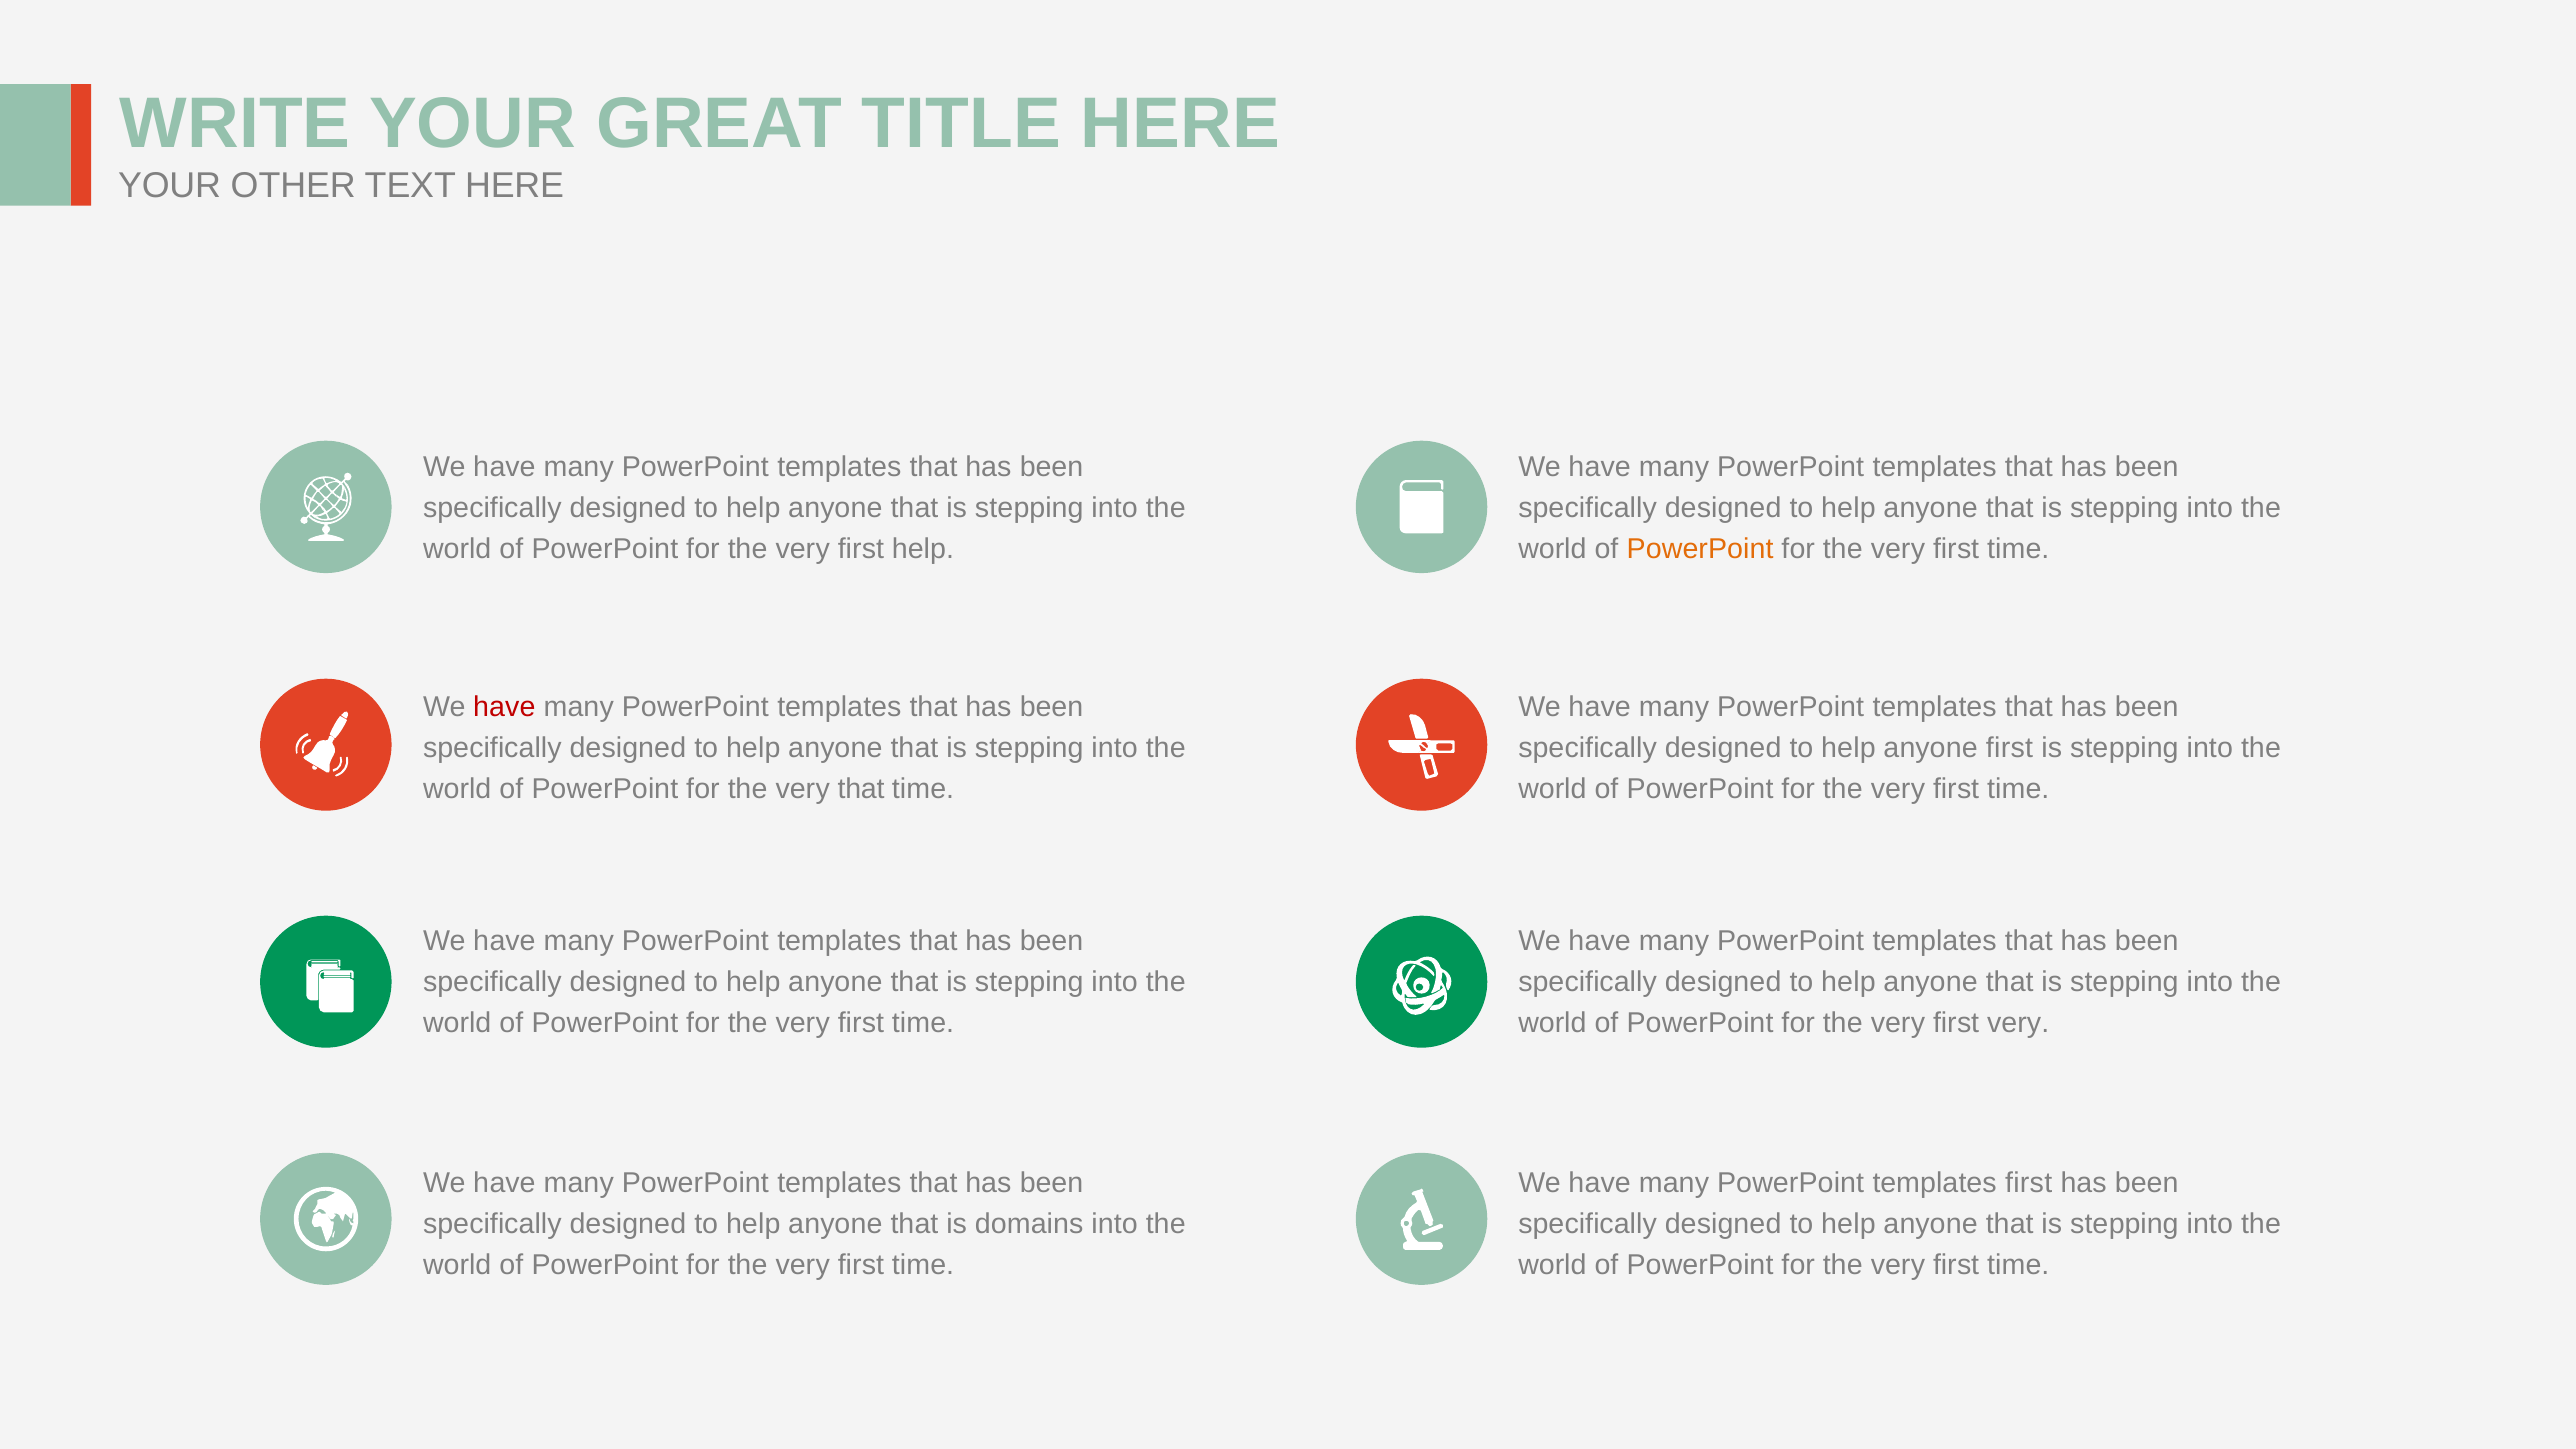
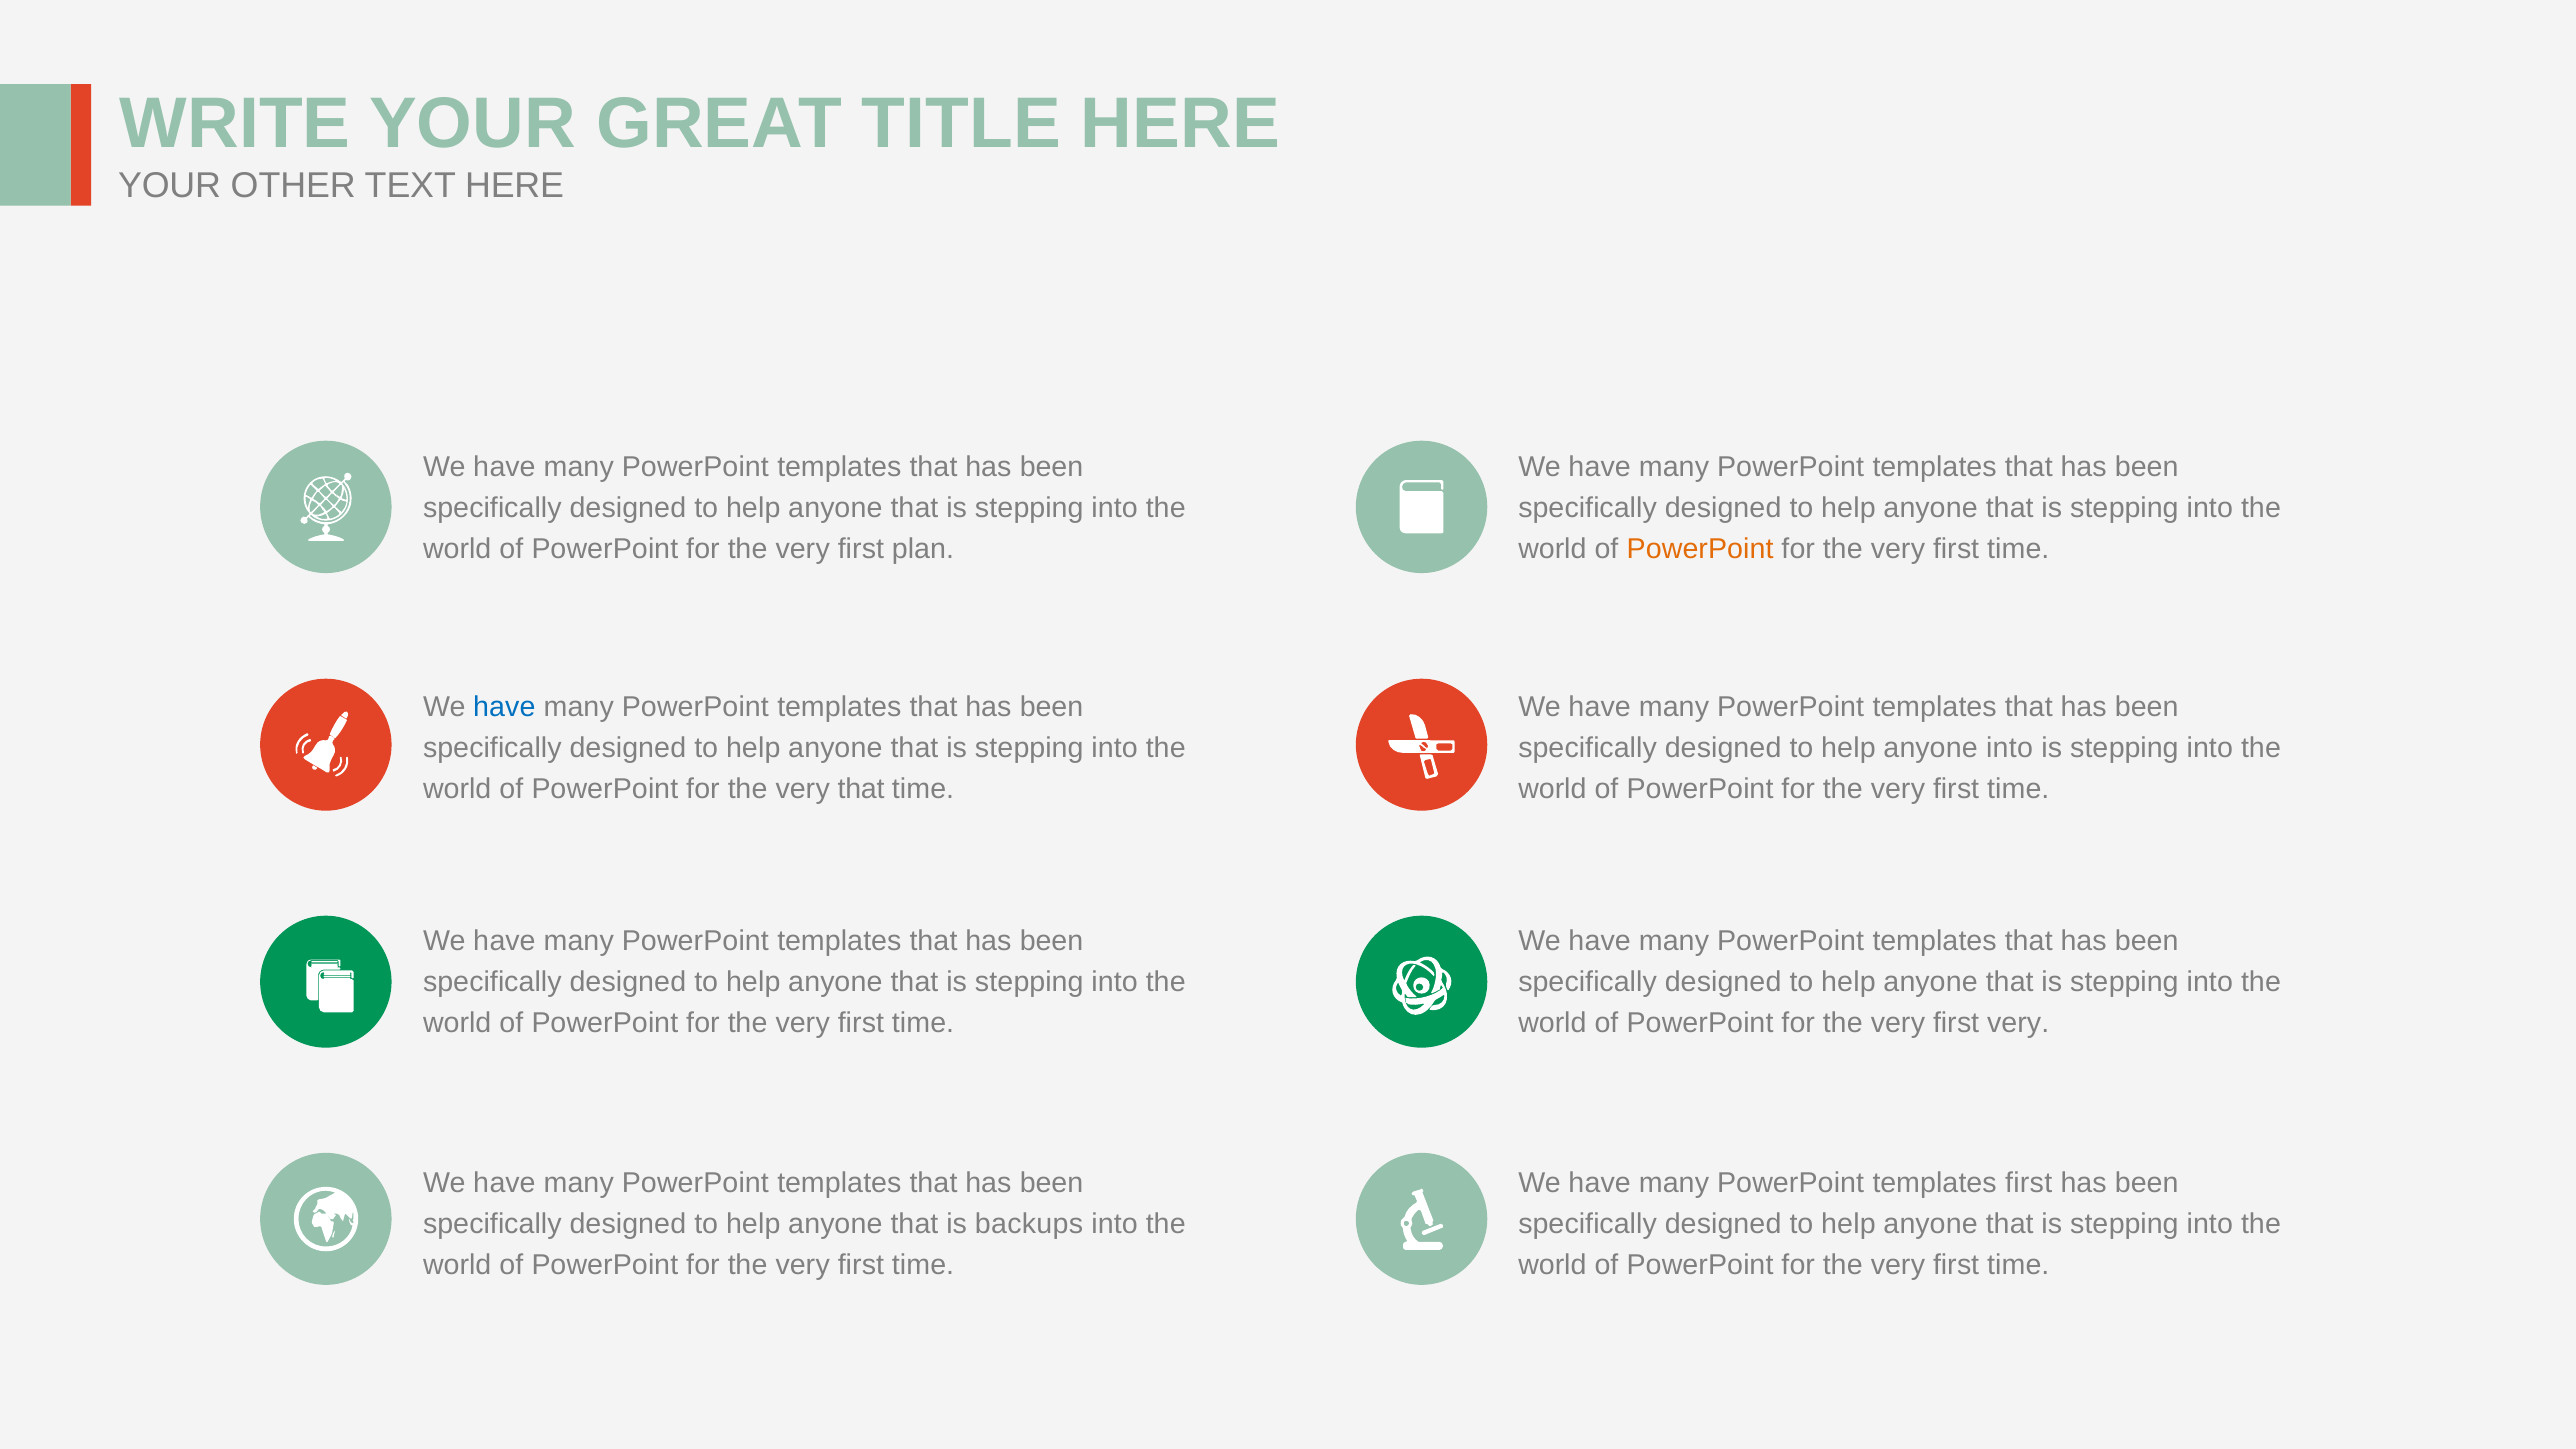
first help: help -> plan
have at (504, 707) colour: red -> blue
anyone first: first -> into
domains: domains -> backups
